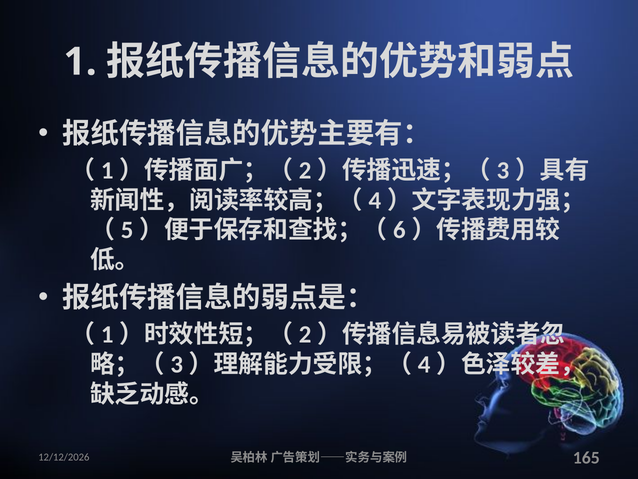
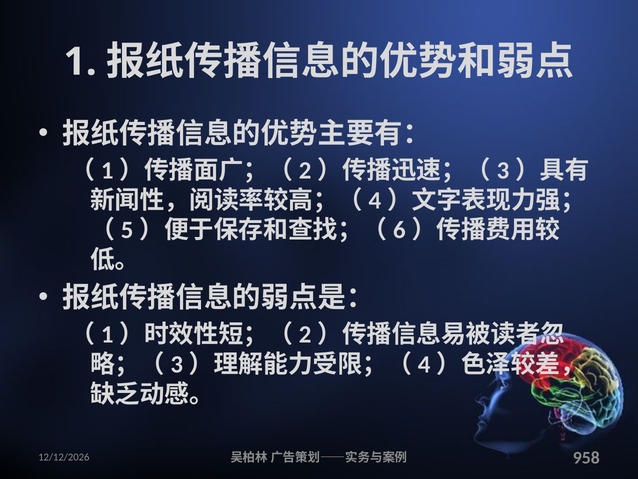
165: 165 -> 958
